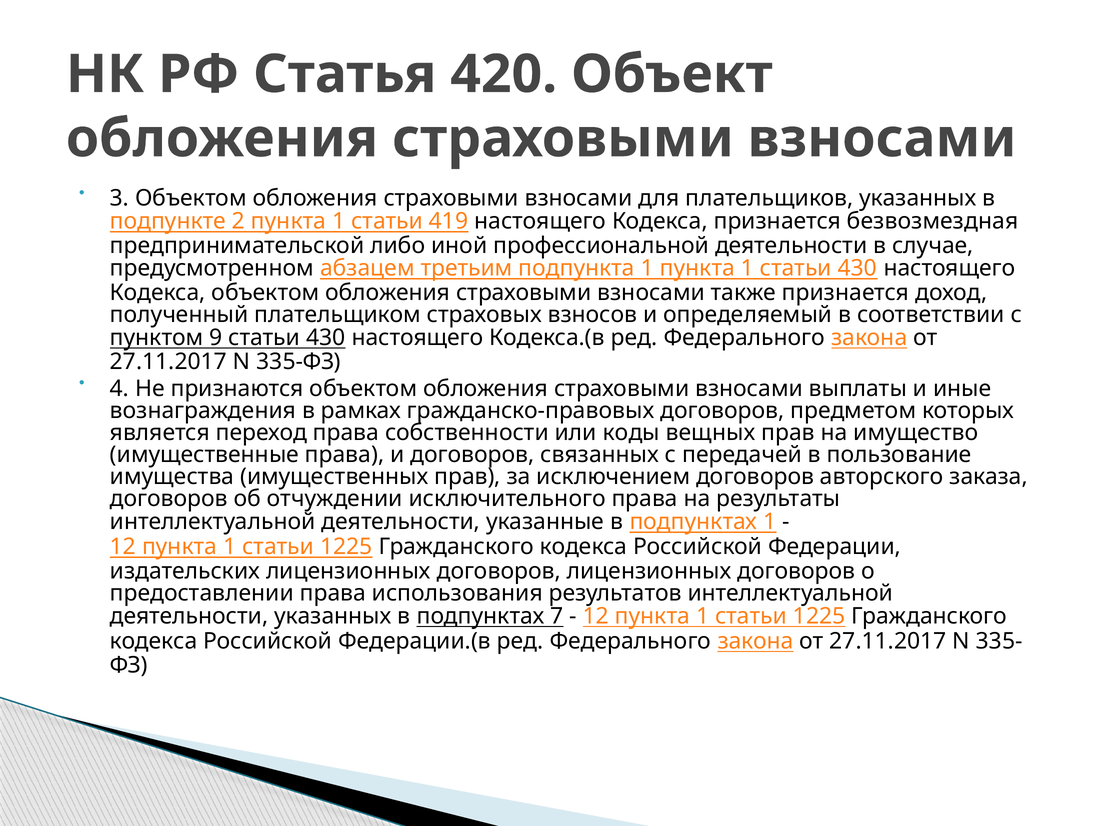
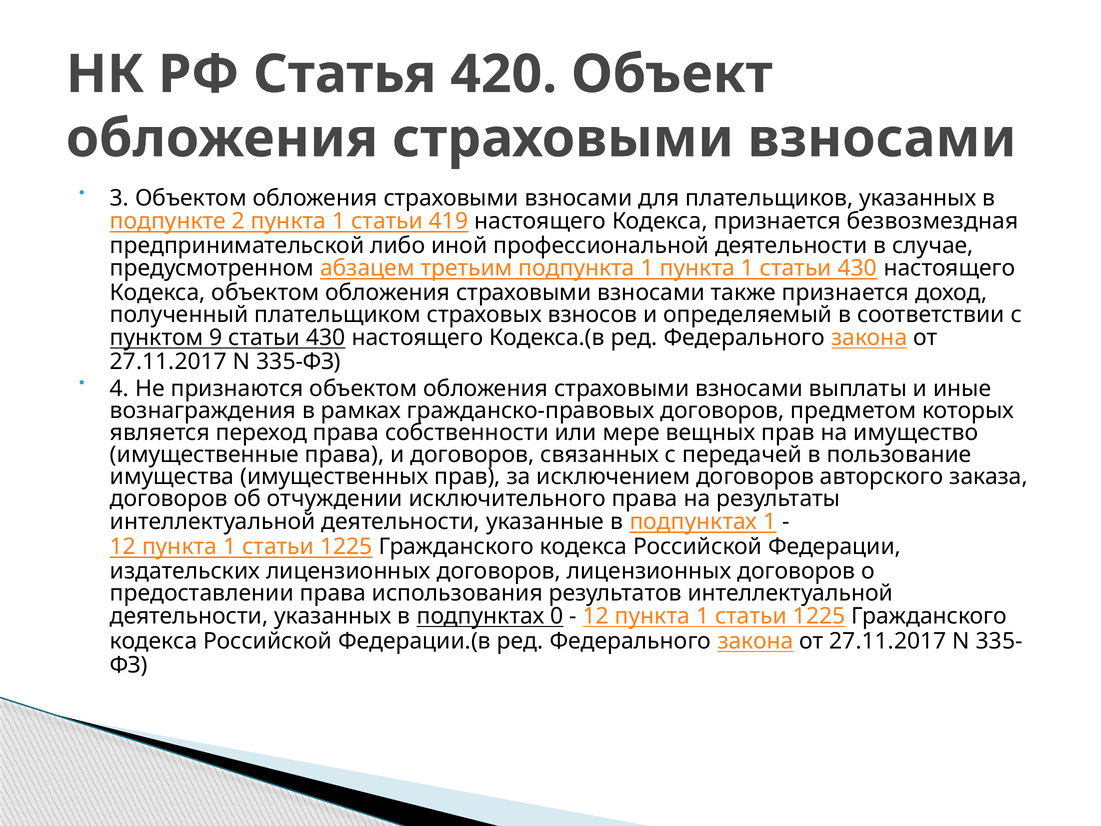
коды: коды -> мере
7: 7 -> 0
